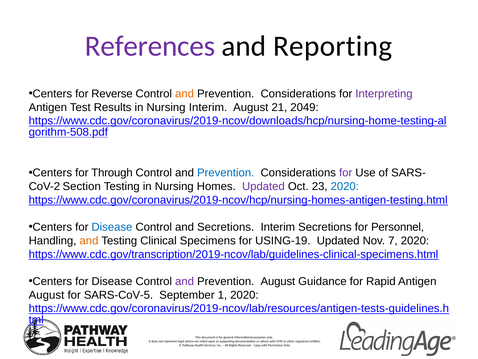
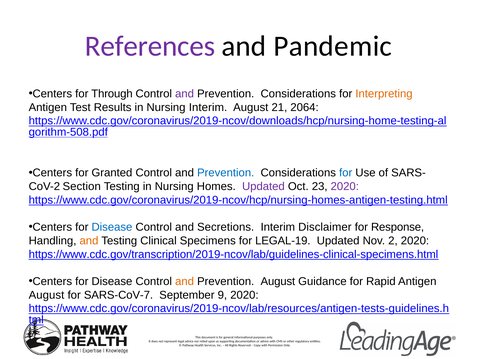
Reporting: Reporting -> Pandemic
Reverse: Reverse -> Through
and at (185, 94) colour: orange -> purple
Interpreting colour: purple -> orange
2049: 2049 -> 2064
Through: Through -> Granted
for at (346, 173) colour: purple -> blue
2020 at (345, 186) colour: blue -> purple
Interim Secretions: Secretions -> Disclaimer
Personnel: Personnel -> Response
USING-19: USING-19 -> LEGAL-19
7: 7 -> 2
and at (185, 281) colour: purple -> orange
SARS-CoV-5: SARS-CoV-5 -> SARS-CoV-7
1: 1 -> 9
